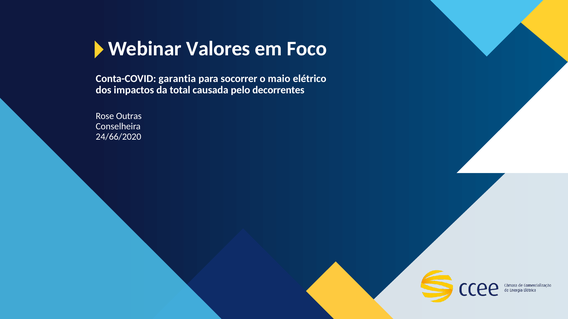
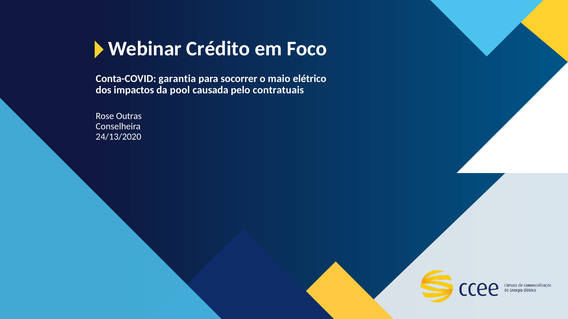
Valores: Valores -> Crédito
total: total -> pool
decorrentes: decorrentes -> contratuais
24/66/2020: 24/66/2020 -> 24/13/2020
